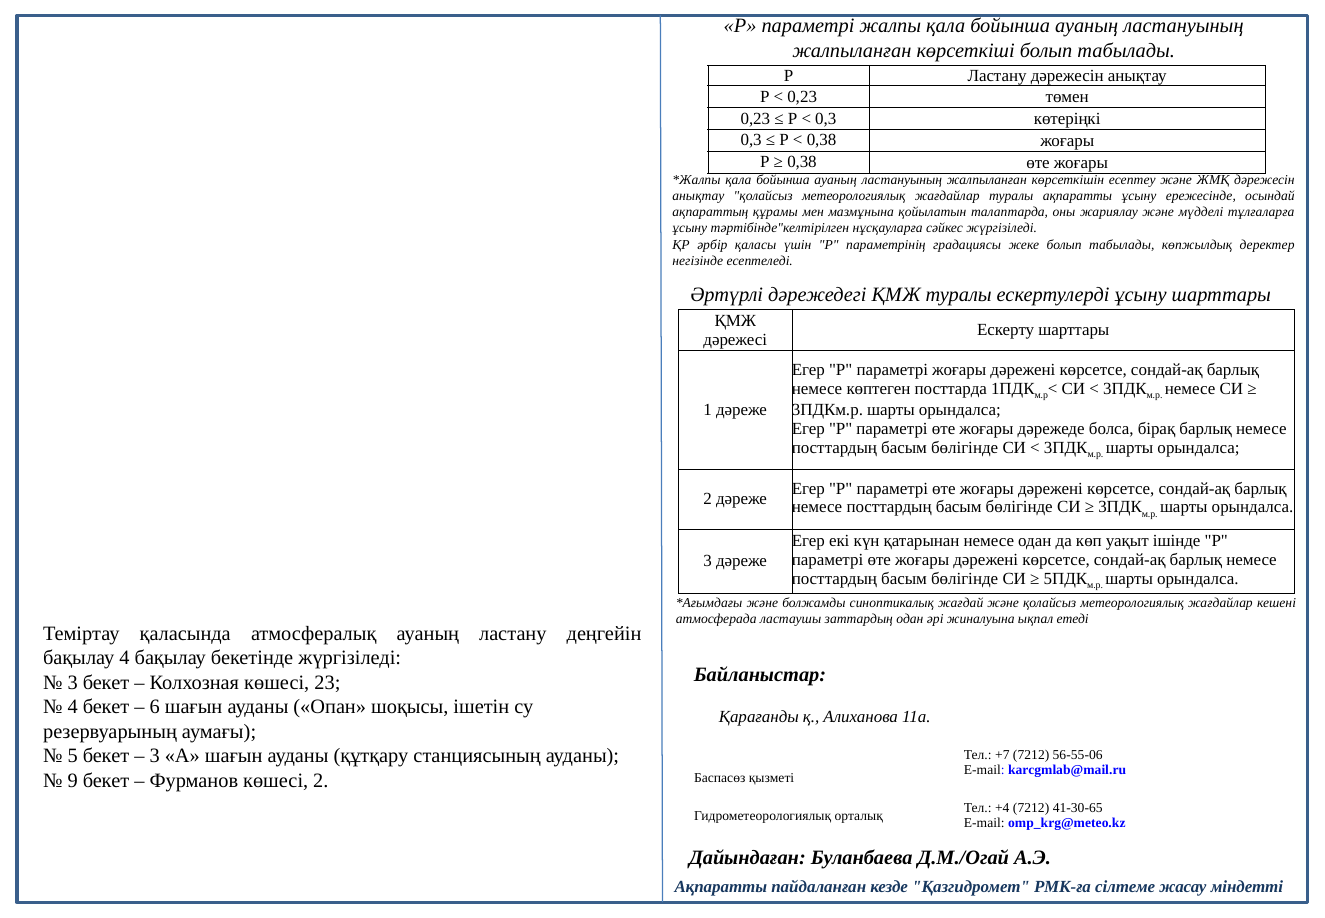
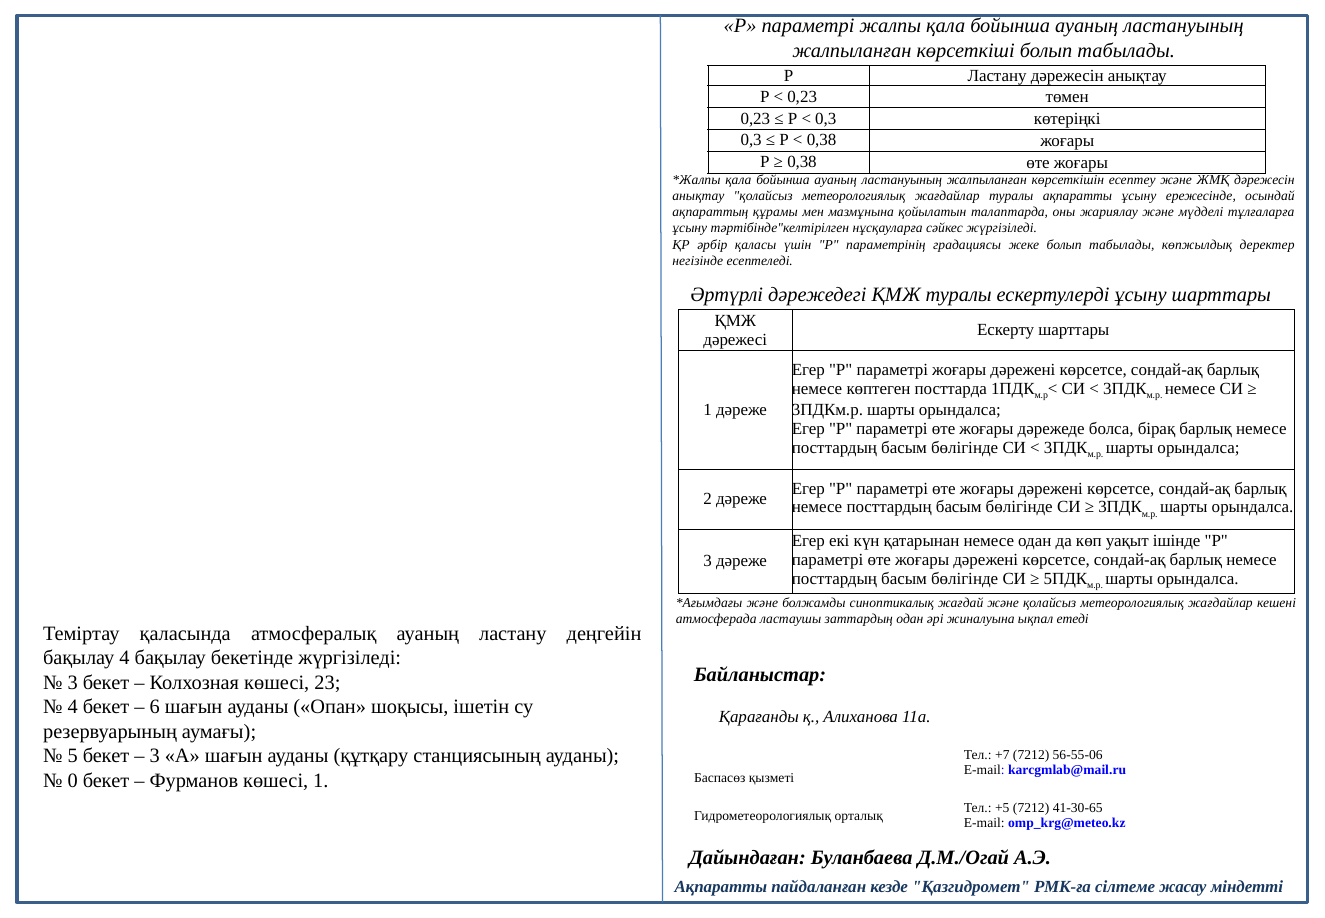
9: 9 -> 0
көшесі 2: 2 -> 1
+4: +4 -> +5
